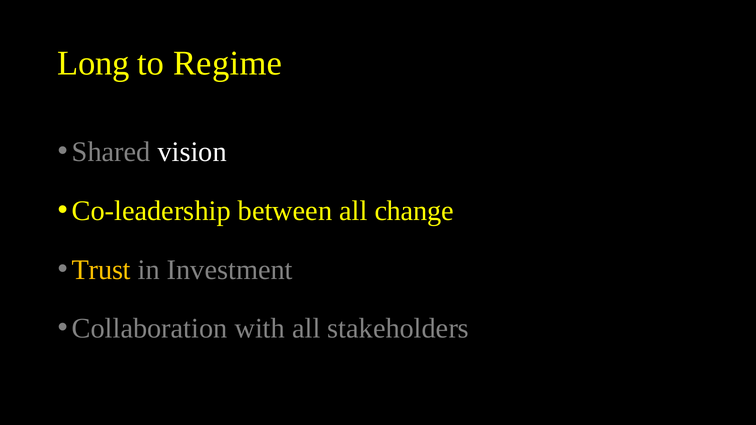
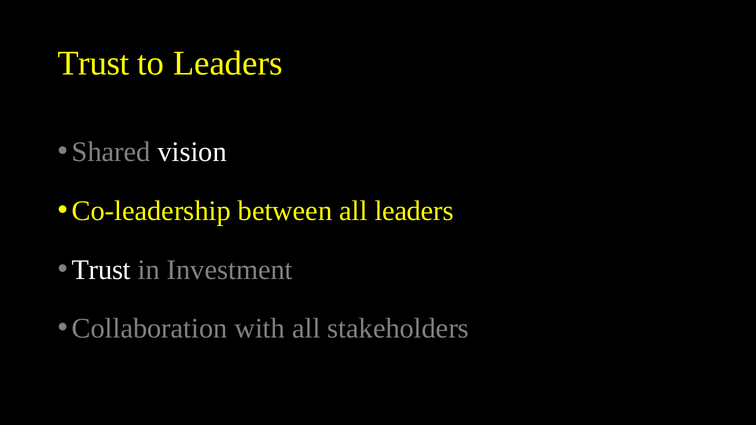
Long at (93, 64): Long -> Trust
to Regime: Regime -> Leaders
all change: change -> leaders
Trust at (101, 270) colour: yellow -> white
